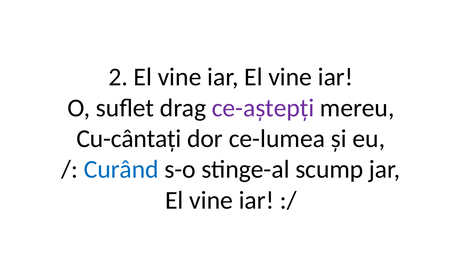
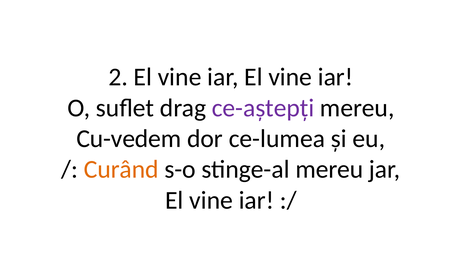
Cu-cântați: Cu-cântați -> Cu-vedem
Curând colour: blue -> orange
stinge-al scump: scump -> mereu
